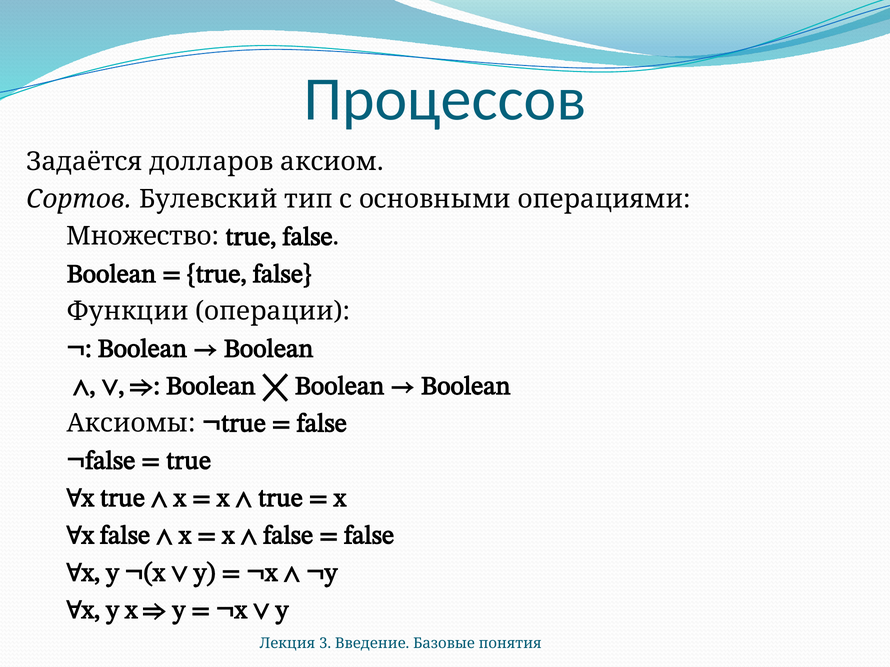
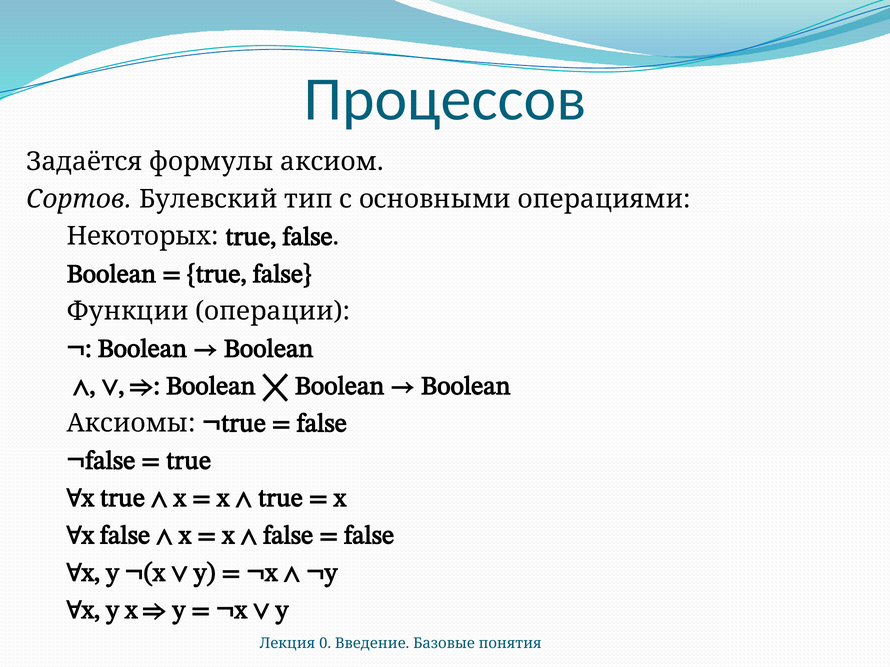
долларов: долларов -> формулы
Множество: Множество -> Некоторых
3: 3 -> 0
